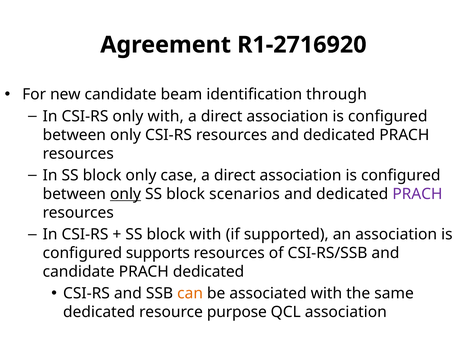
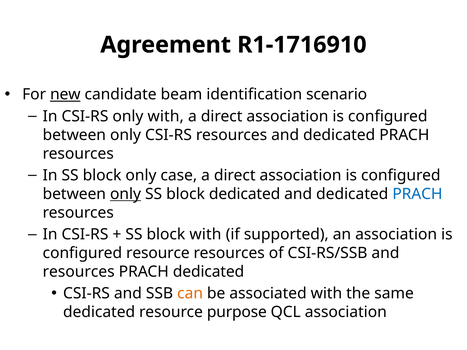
R1-2716920: R1-2716920 -> R1-1716910
new underline: none -> present
through: through -> scenario
block scenarios: scenarios -> dedicated
PRACH at (417, 194) colour: purple -> blue
configured supports: supports -> resource
candidate at (79, 272): candidate -> resources
